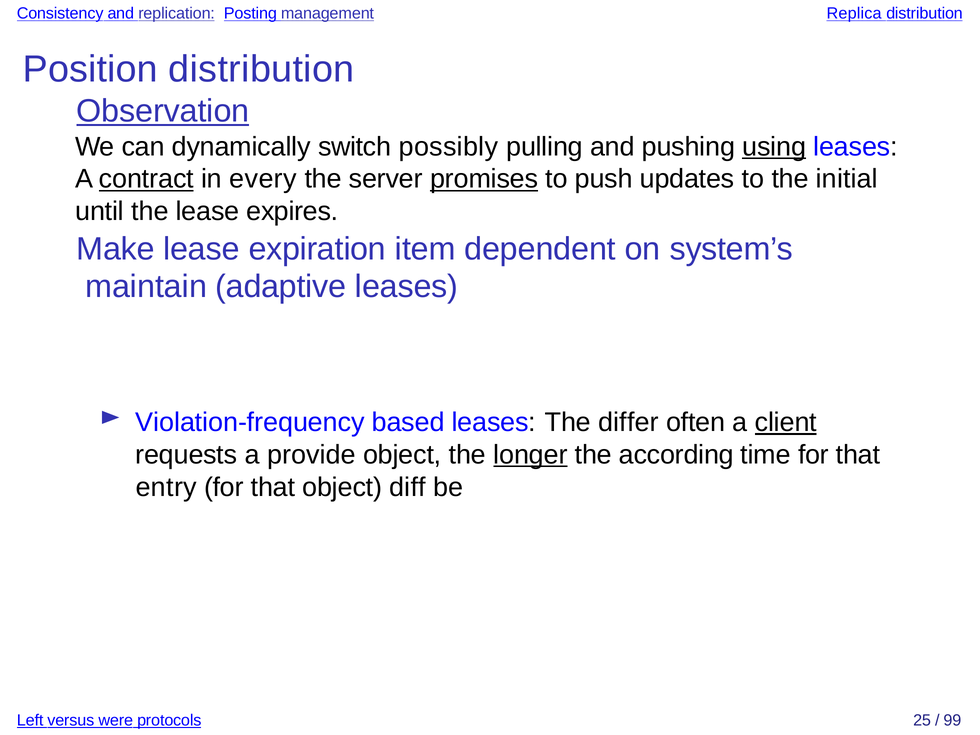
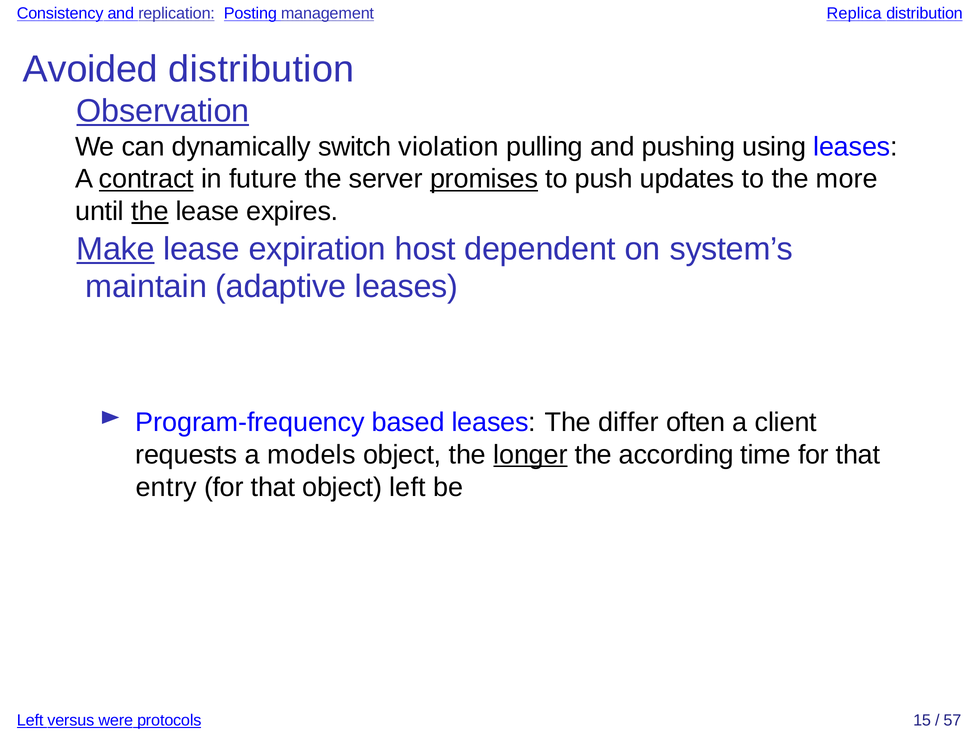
Position: Position -> Avoided
possibly: possibly -> violation
using underline: present -> none
every: every -> future
initial: initial -> more
the at (150, 212) underline: none -> present
Make underline: none -> present
item: item -> host
Violation-frequency: Violation-frequency -> Program-frequency
client underline: present -> none
provide: provide -> models
object diff: diff -> left
25: 25 -> 15
99: 99 -> 57
